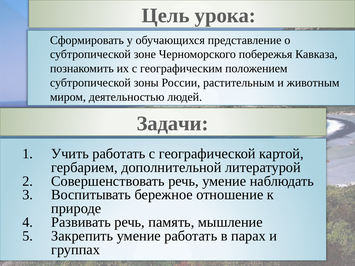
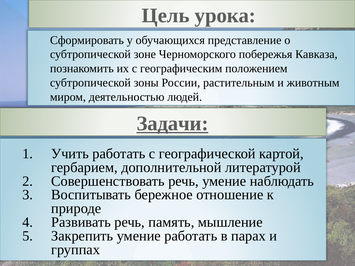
Задачи underline: none -> present
